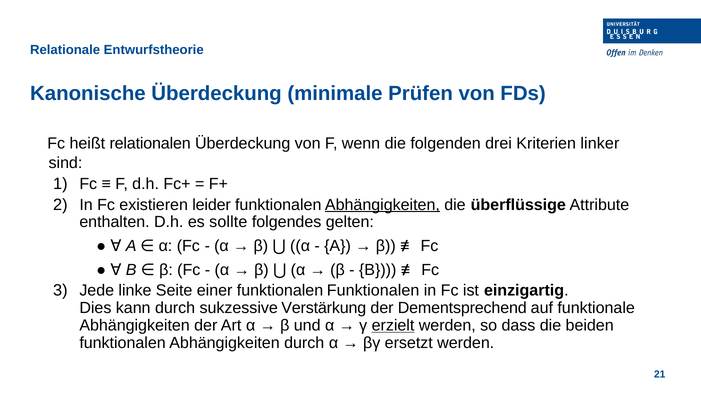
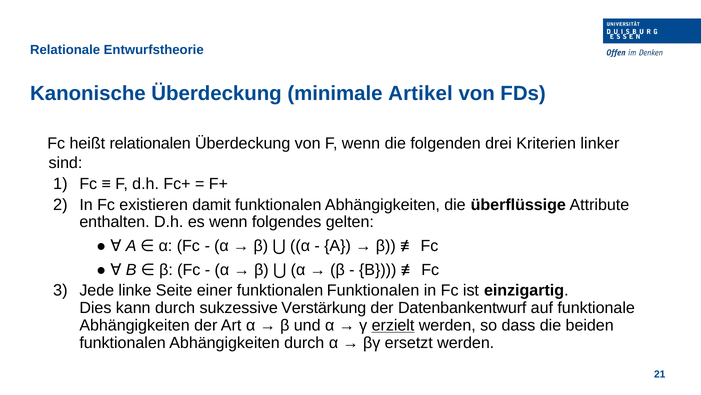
Prüfen: Prüfen -> Artikel
leider: leider -> damit
Abhängigkeiten at (382, 204) underline: present -> none
es sollte: sollte -> wenn
Dementsprechend: Dementsprechend -> Datenbankentwurf
